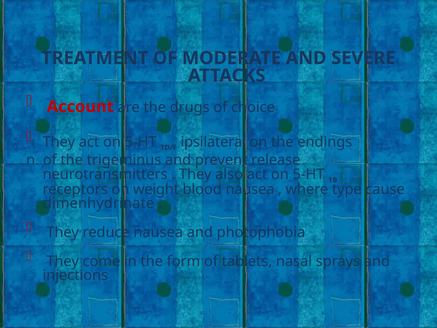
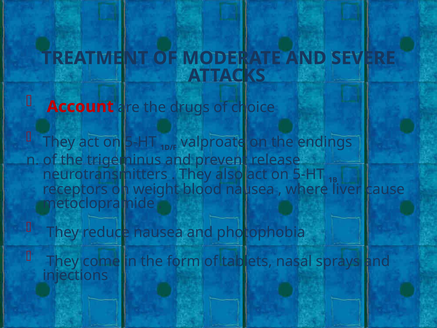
ipsilateral: ipsilateral -> valproate
type: type -> liver
dimenhydrinate: dimenhydrinate -> metoclopramide
